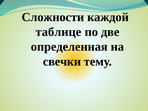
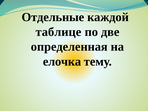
Сложности: Сложности -> Отдельные
свечки: свечки -> елочка
